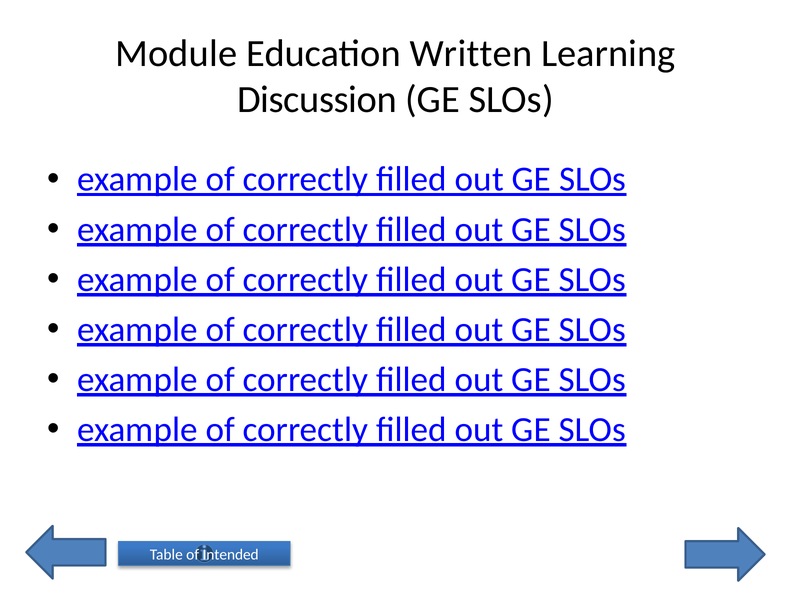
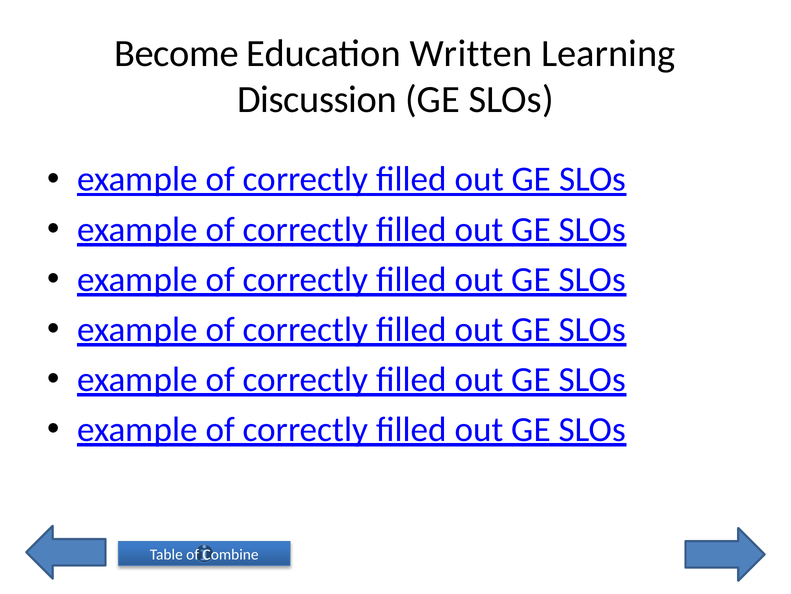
Module: Module -> Become
Intended: Intended -> Combine
